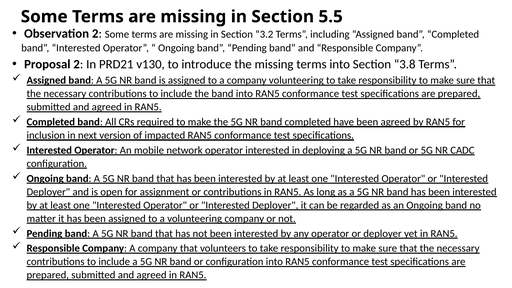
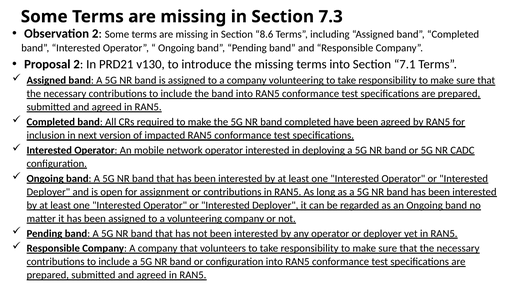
5.5: 5.5 -> 7.3
3.2: 3.2 -> 8.6
3.8: 3.8 -> 7.1
